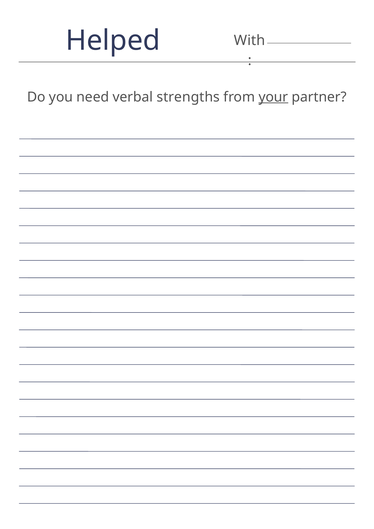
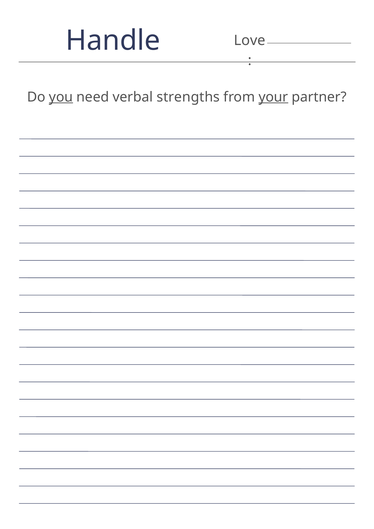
Helped: Helped -> Handle
With: With -> Love
you underline: none -> present
